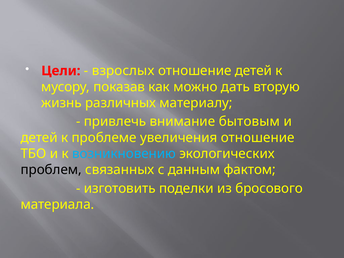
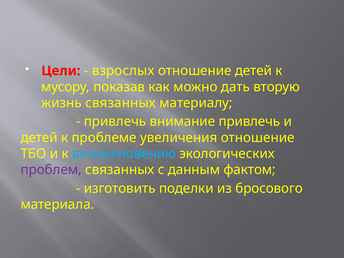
жизнь различных: различных -> связанных
внимание бытовым: бытовым -> привлечь
проблем colour: black -> purple
